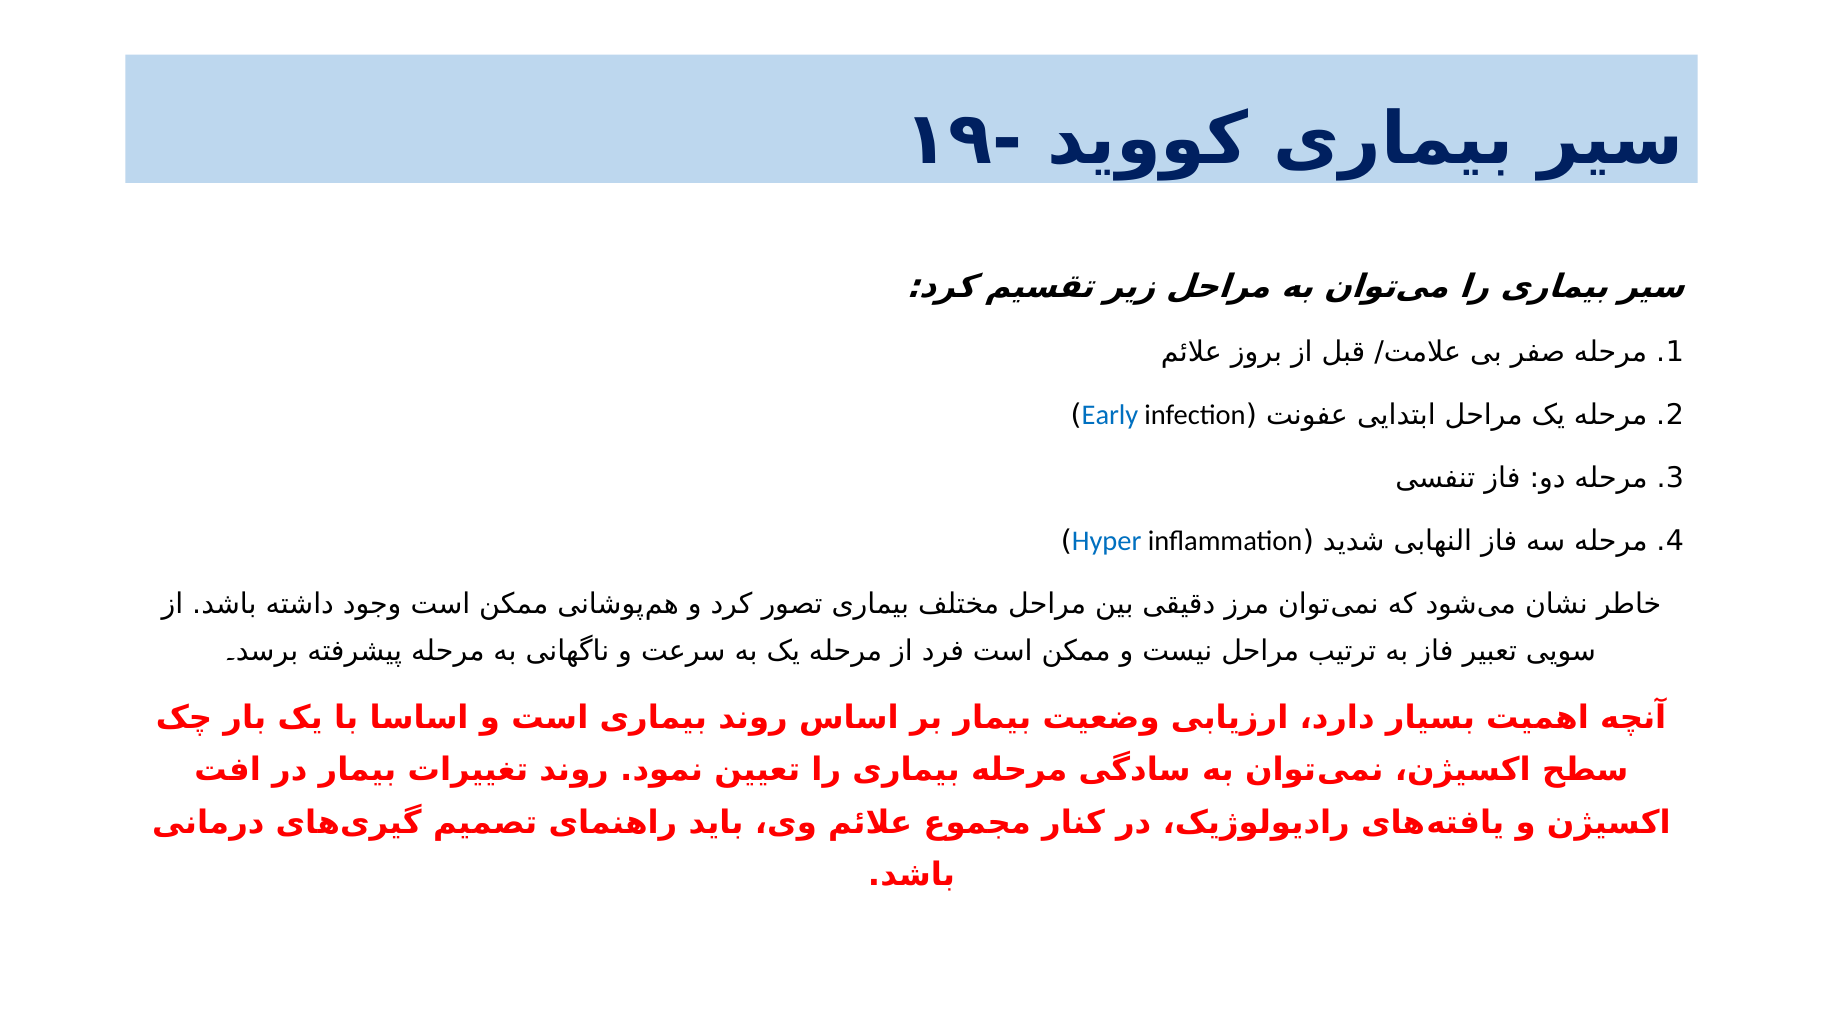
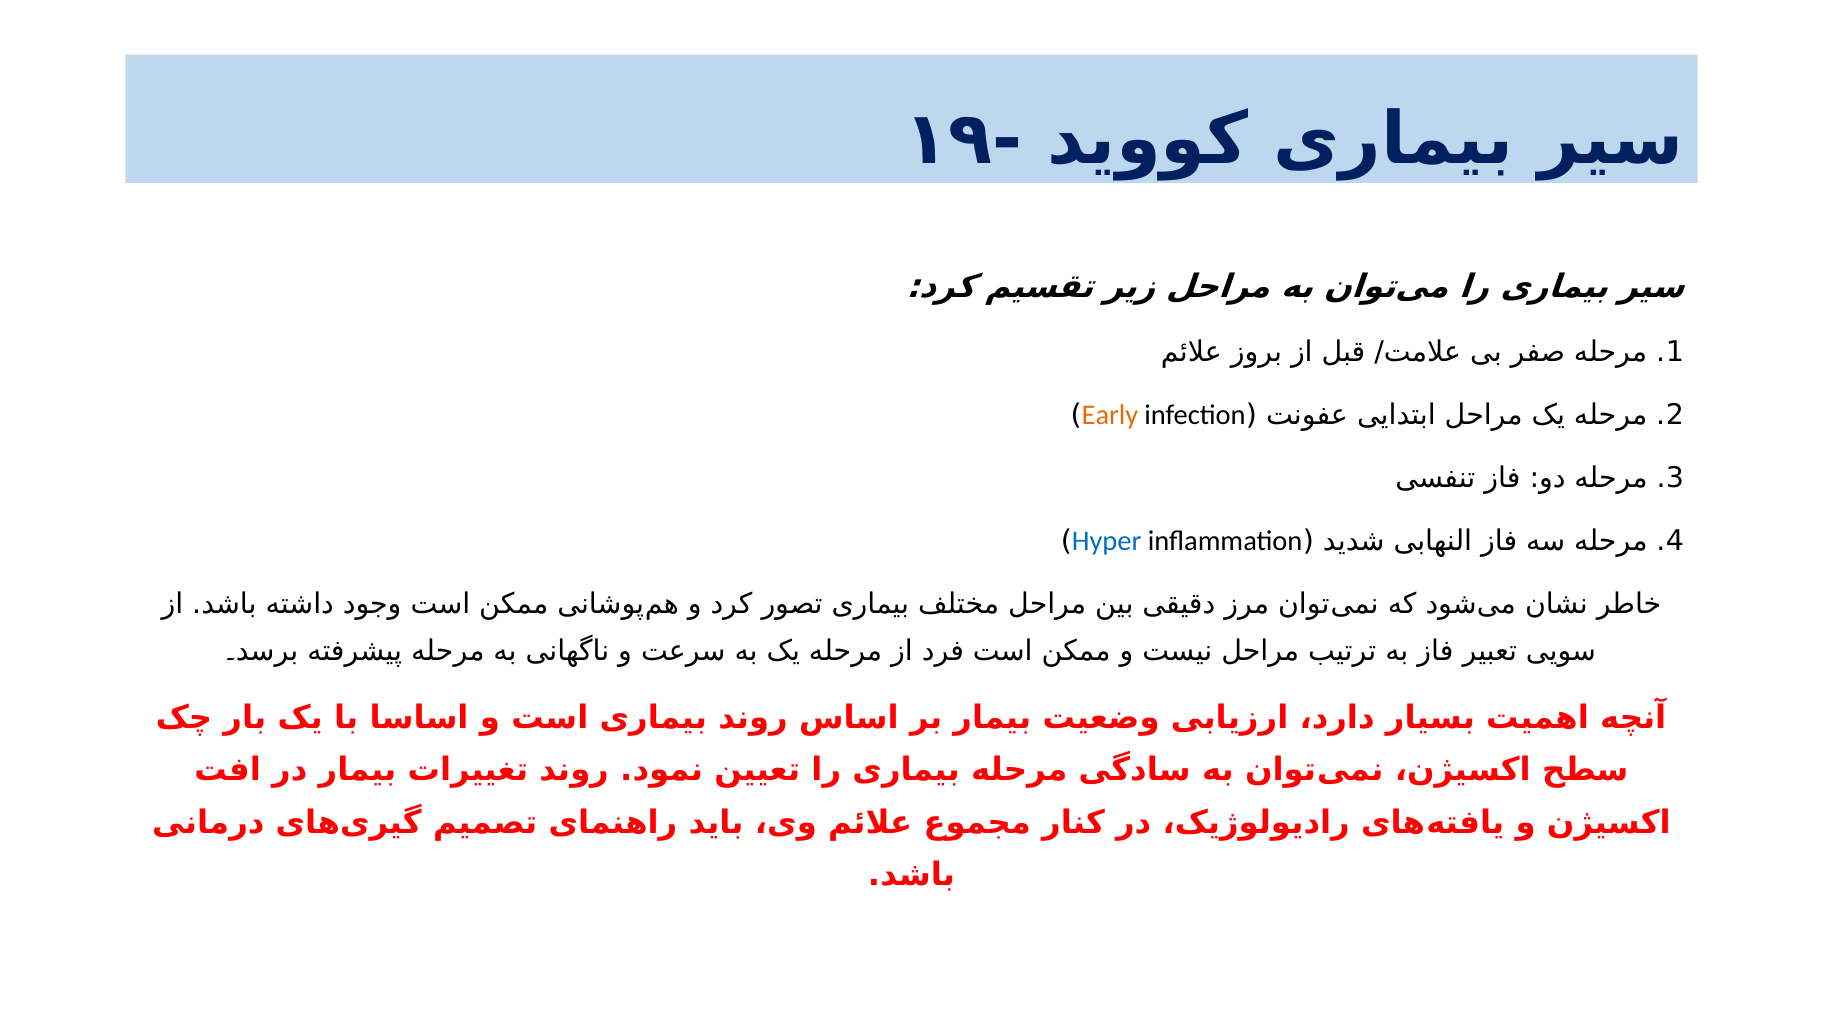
Early colour: blue -> orange
